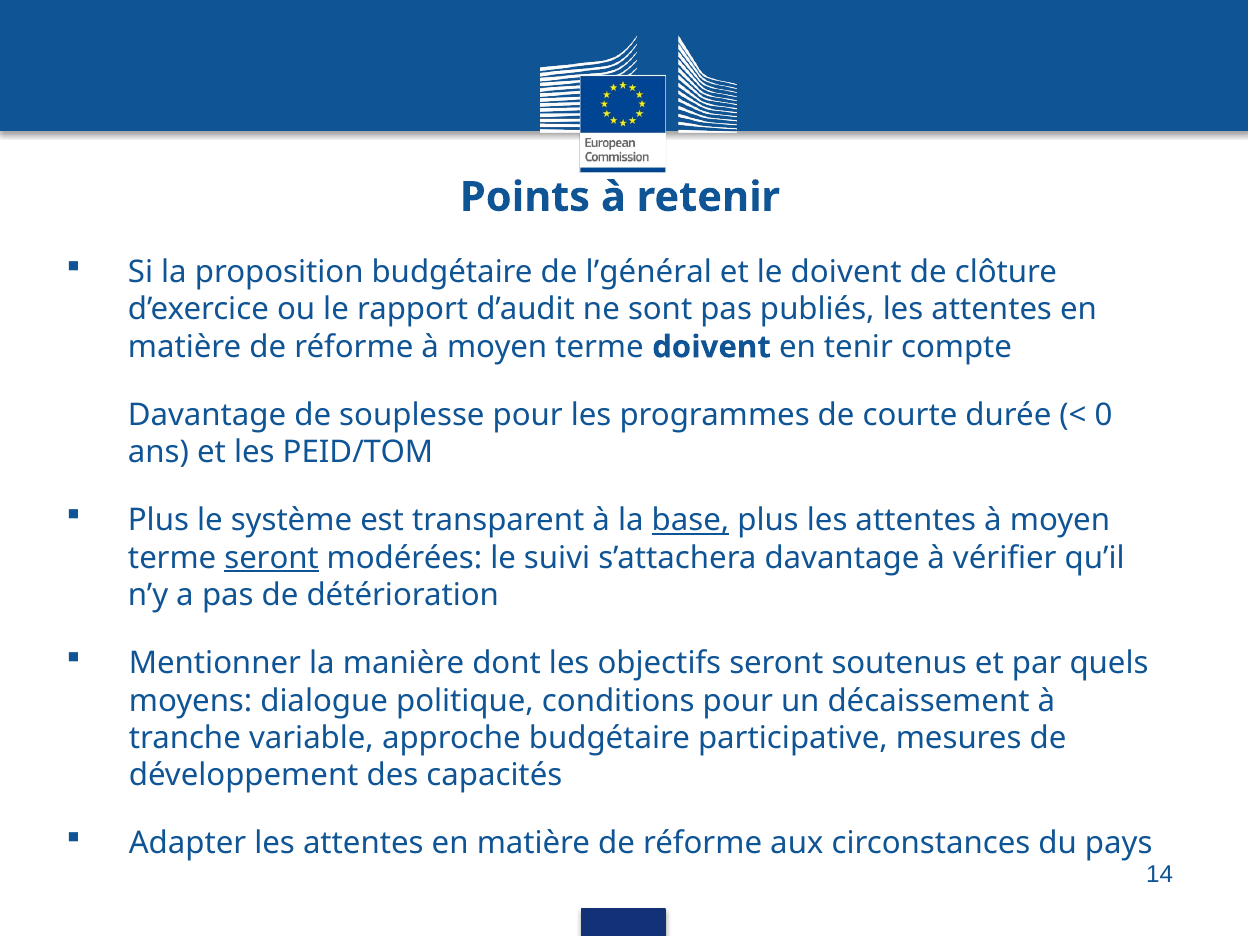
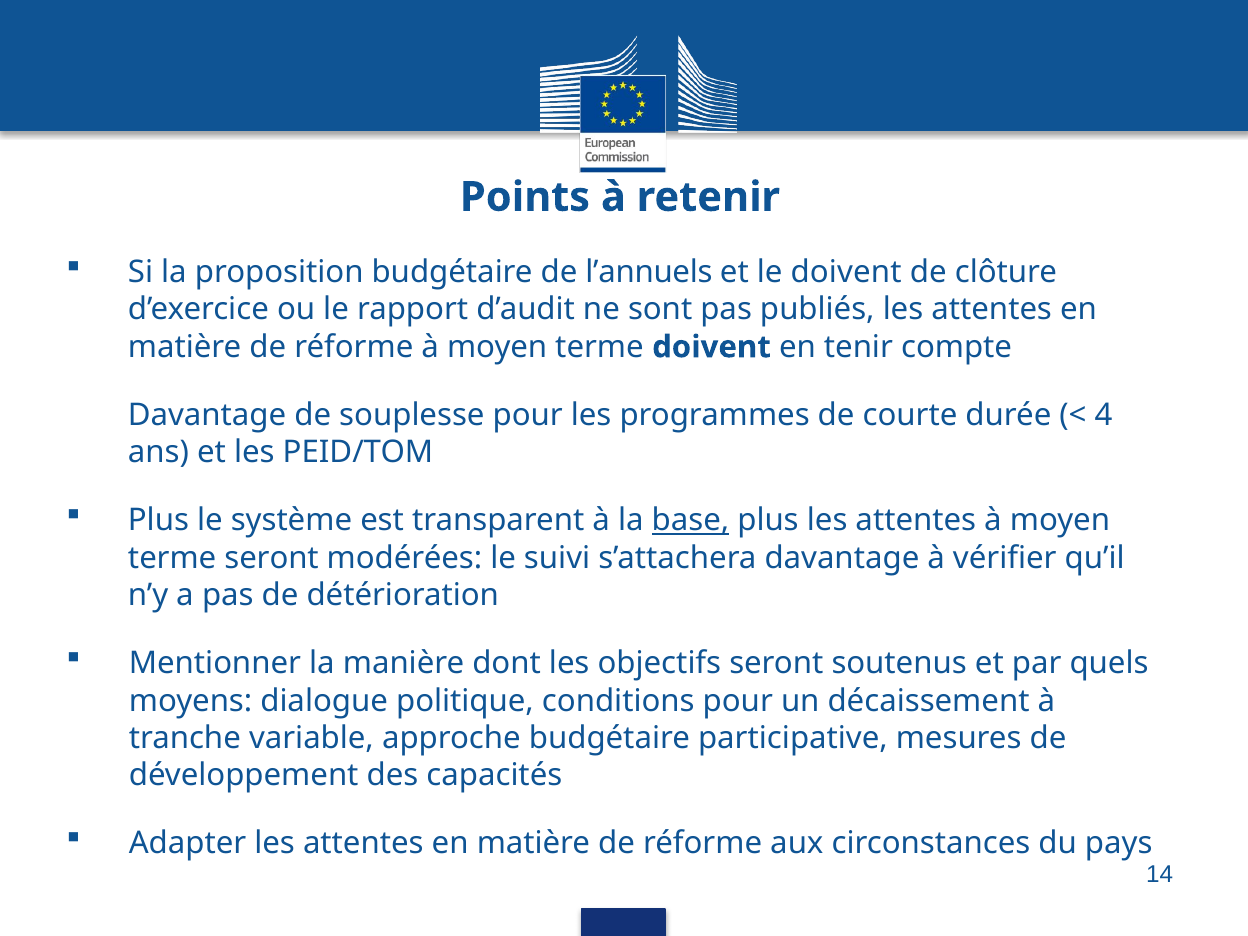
l’général: l’général -> l’annuels
0: 0 -> 4
seront at (272, 558) underline: present -> none
